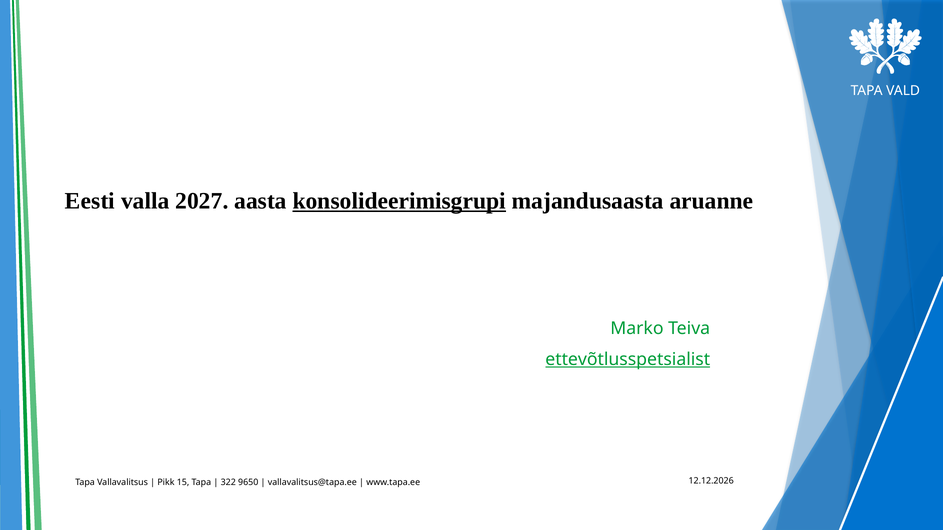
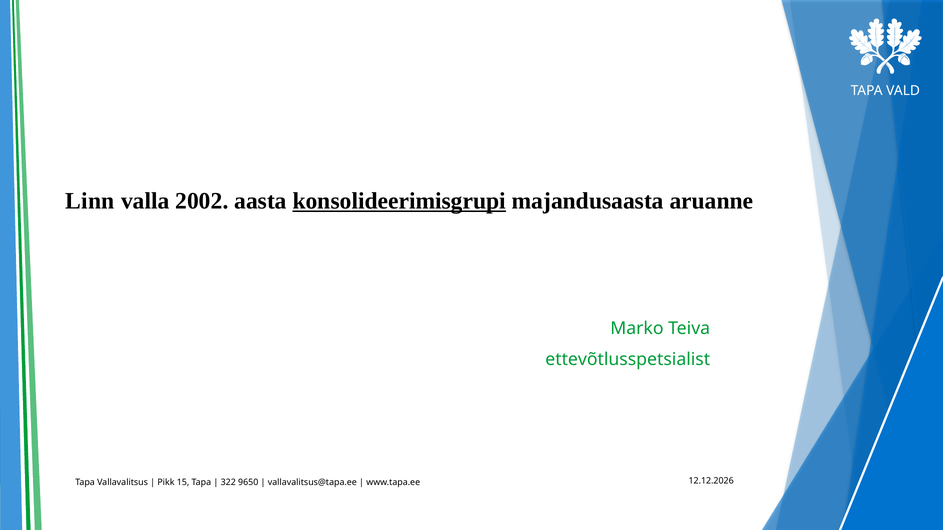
Eesti: Eesti -> Linn
2027: 2027 -> 2002
ettevõtlusspetsialist underline: present -> none
